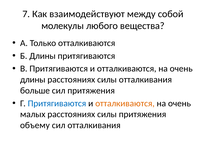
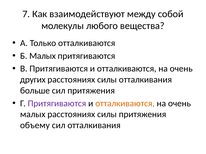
Б Длины: Длины -> Малых
длины at (33, 80): длины -> других
Притягиваются at (57, 104) colour: blue -> purple
